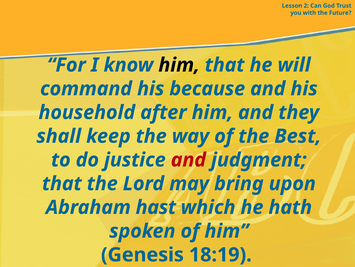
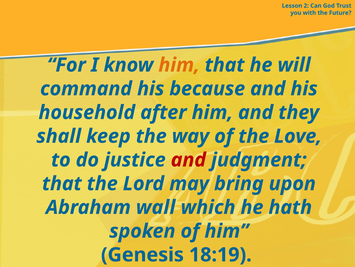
him at (179, 65) colour: black -> orange
Best: Best -> Love
hast: hast -> wall
